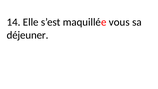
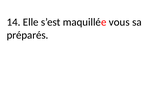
déjeuner: déjeuner -> préparés
